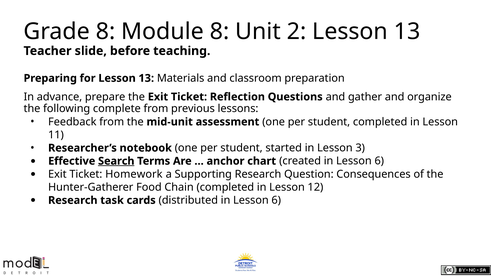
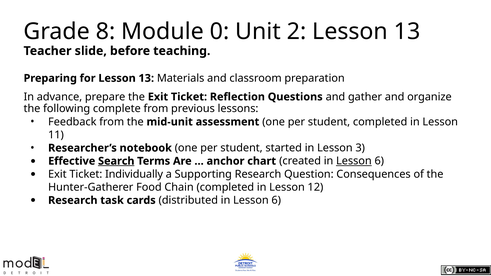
Module 8: 8 -> 0
Lesson at (354, 161) underline: none -> present
Homework: Homework -> Individually
